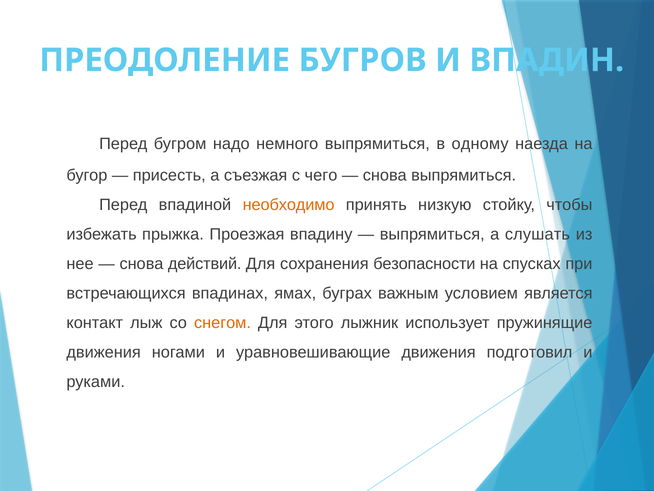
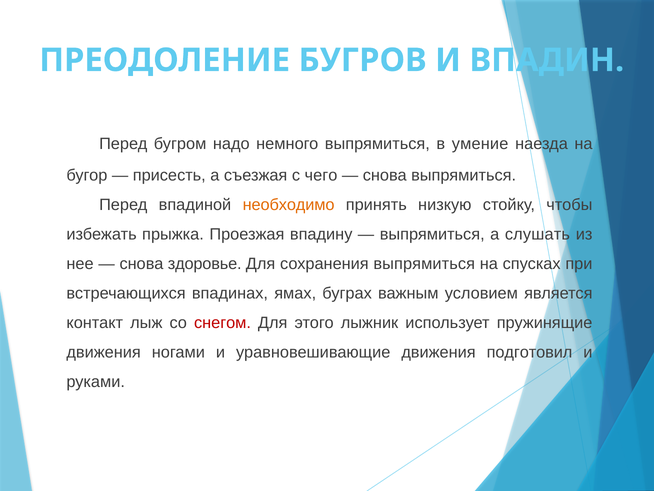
одному: одному -> умение
действий: действий -> здоровье
сохранения безопасности: безопасности -> выпрямиться
снегом colour: orange -> red
